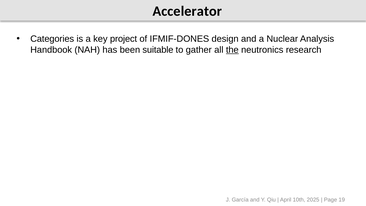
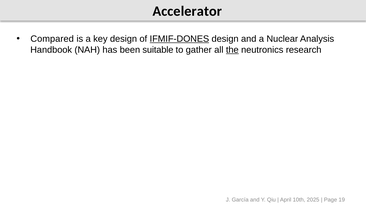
Categories: Categories -> Compared
key project: project -> design
IFMIF-DONES underline: none -> present
